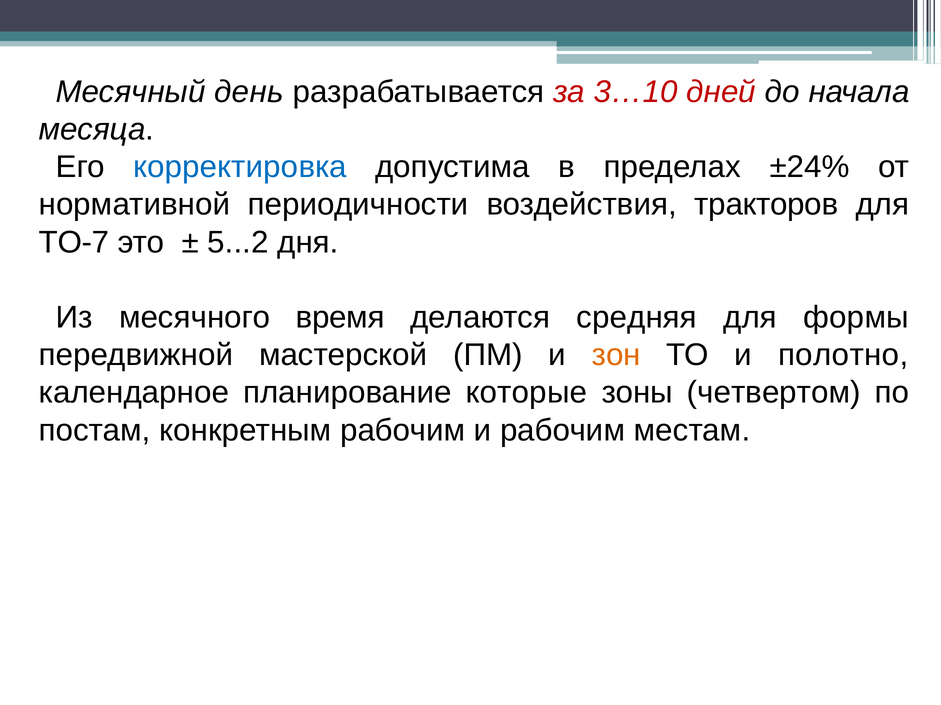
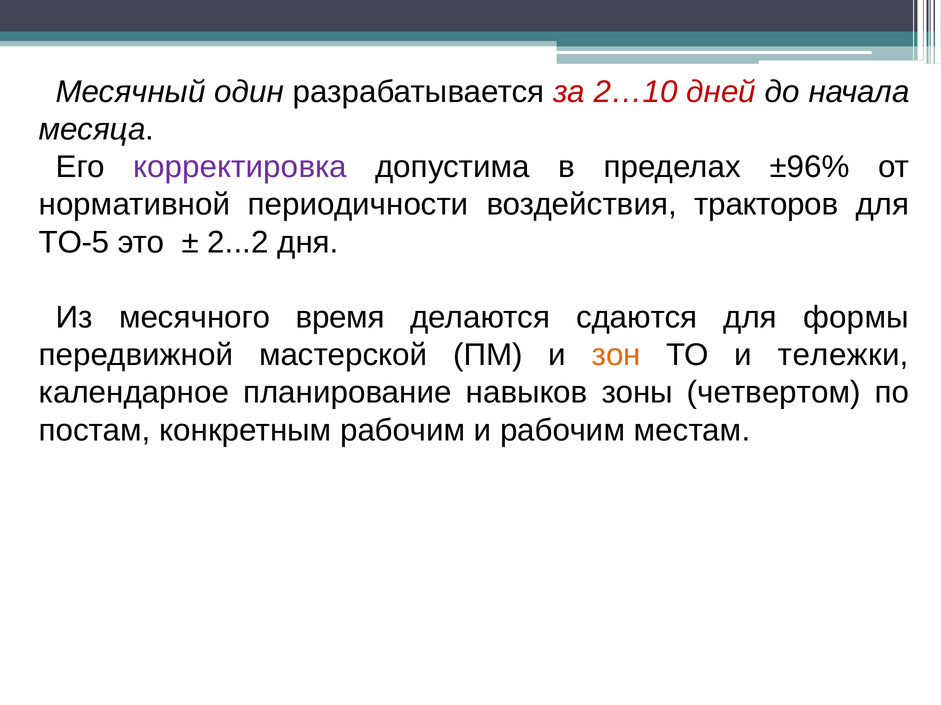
день: день -> один
3…10: 3…10 -> 2…10
корректировка colour: blue -> purple
±24%: ±24% -> ±96%
ТО-7: ТО-7 -> ТО-5
5...2: 5...2 -> 2...2
средняя: средняя -> сдаются
полотно: полотно -> тележки
которые: которые -> навыков
